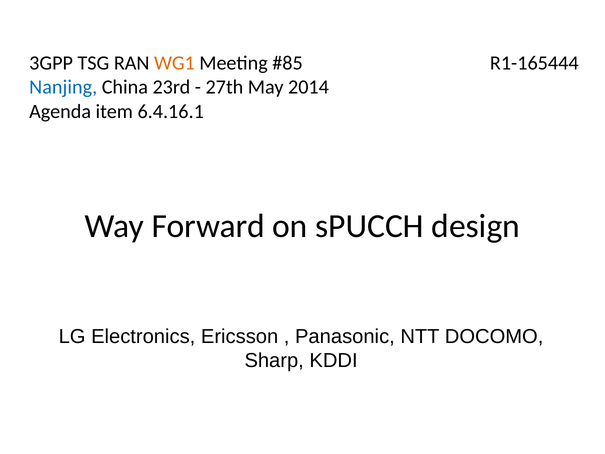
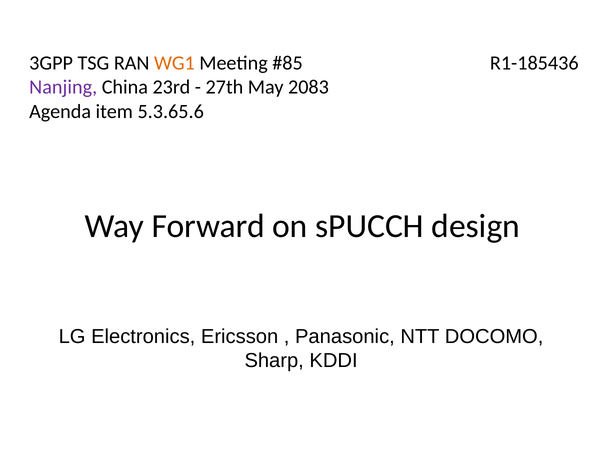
R1-165444: R1-165444 -> R1-185436
Nanjing colour: blue -> purple
2014: 2014 -> 2083
6.4.16.1: 6.4.16.1 -> 5.3.65.6
